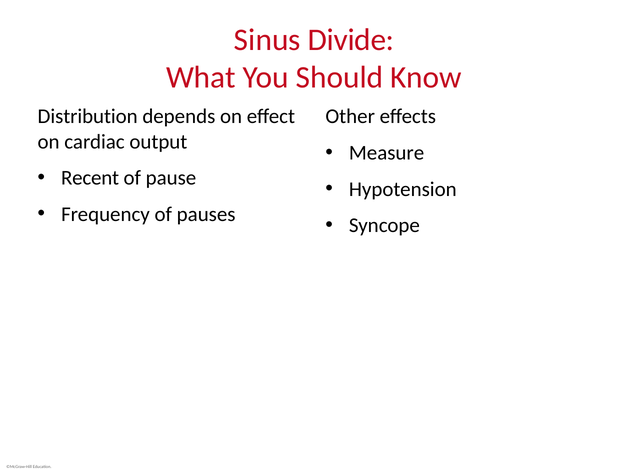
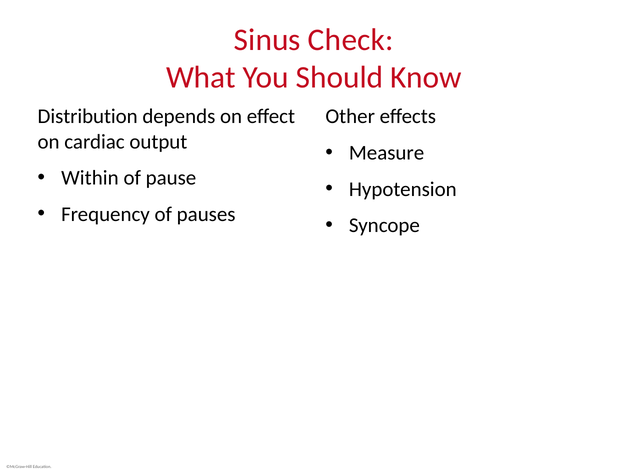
Divide: Divide -> Check
Recent: Recent -> Within
